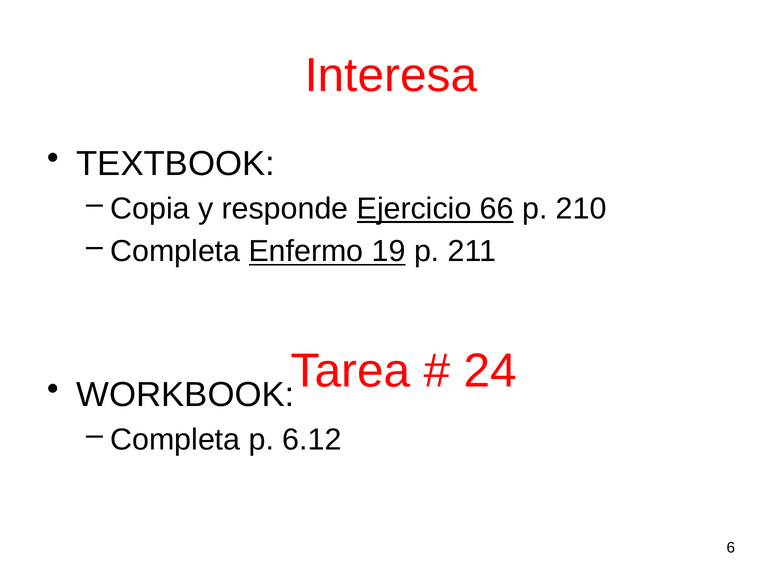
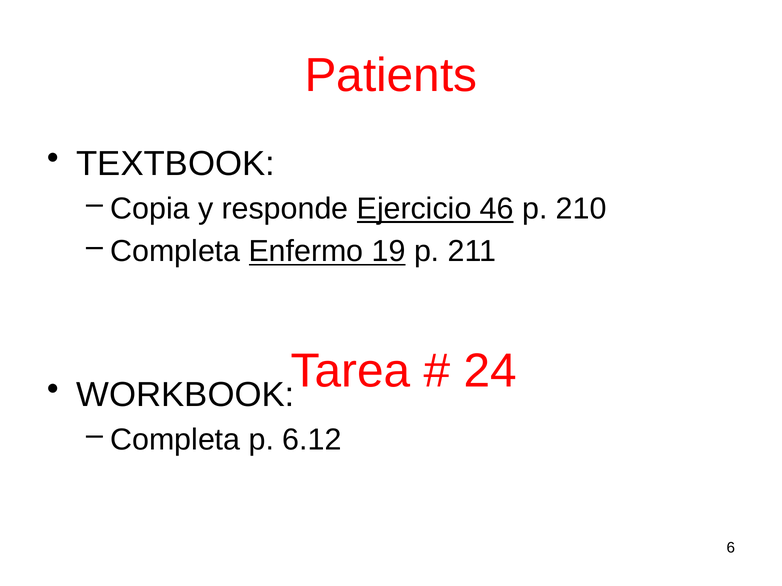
Interesa: Interesa -> Patients
66: 66 -> 46
